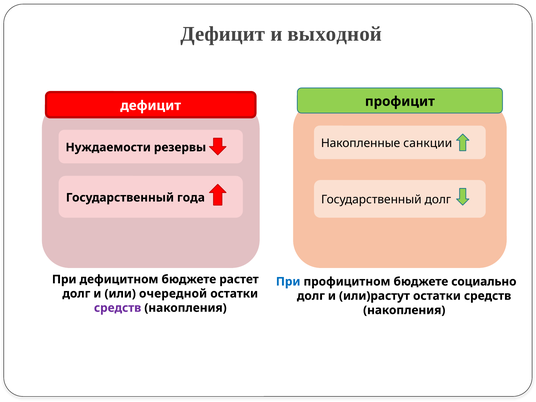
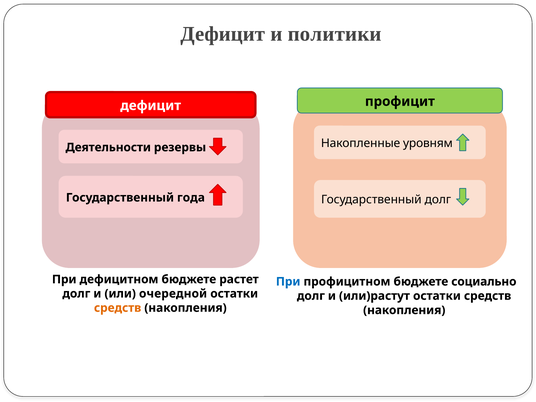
выходной: выходной -> политики
санкции: санкции -> уровням
Нуждаемости: Нуждаемости -> Деятельности
средств at (118, 308) colour: purple -> orange
